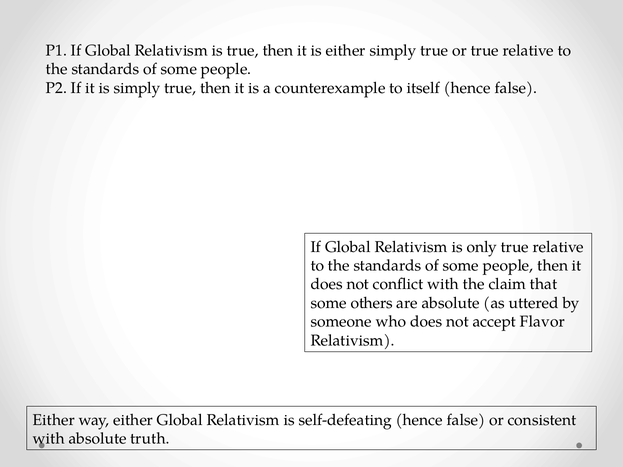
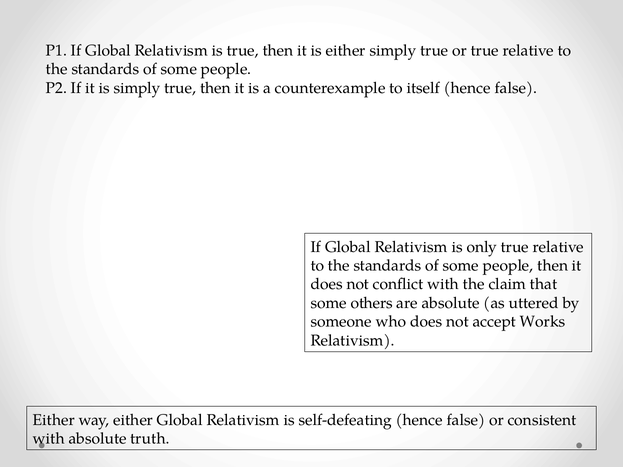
Flavor: Flavor -> Works
